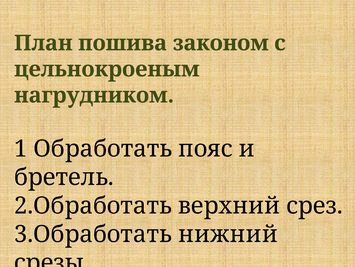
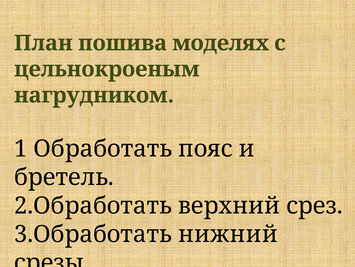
законом: законом -> моделях
